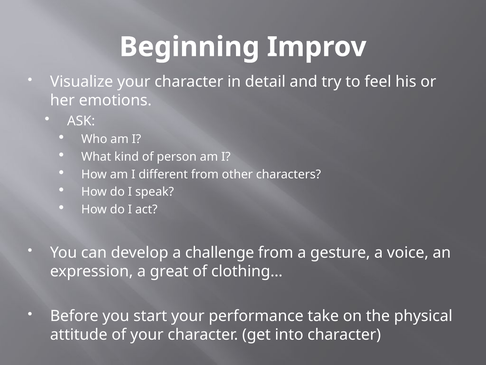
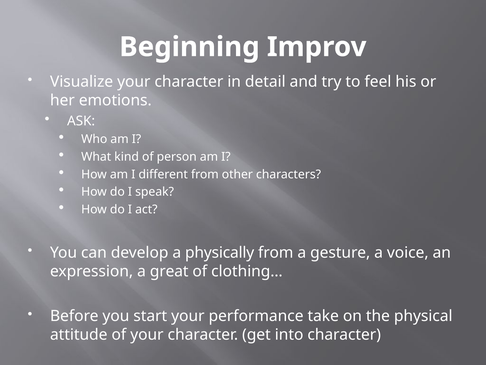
challenge: challenge -> physically
